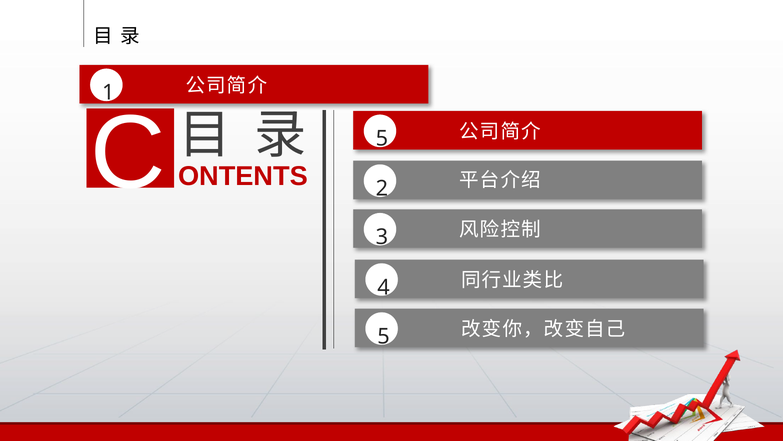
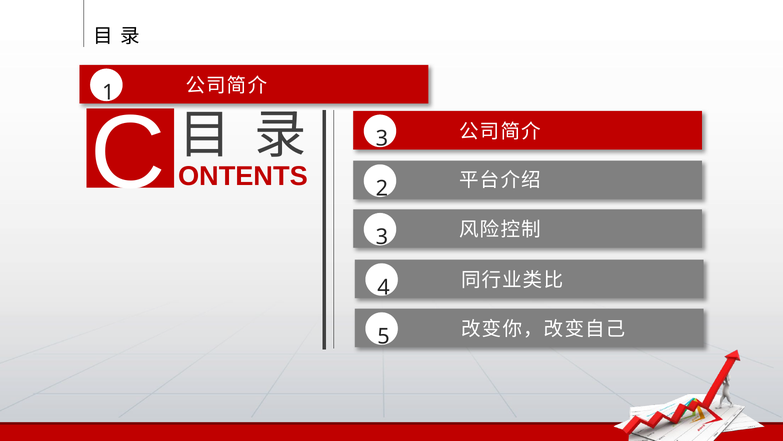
C 5: 5 -> 3
